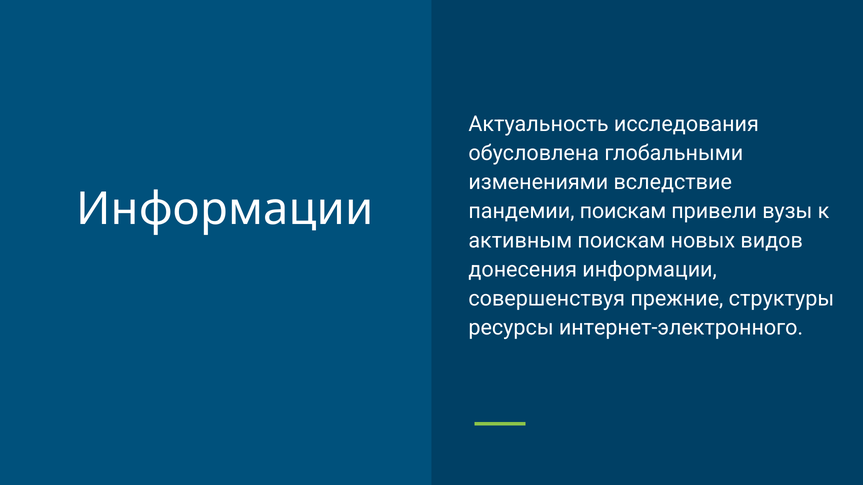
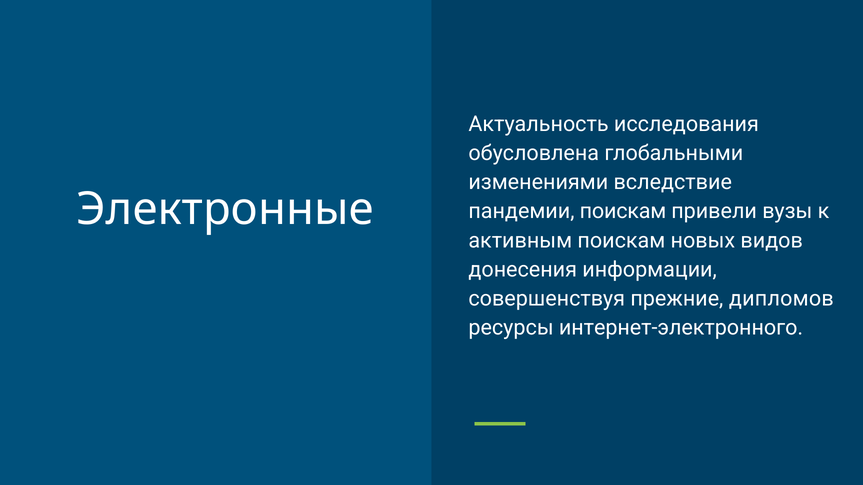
Информации at (225, 210): Информации -> Электронные
структуры: структуры -> дипломов
